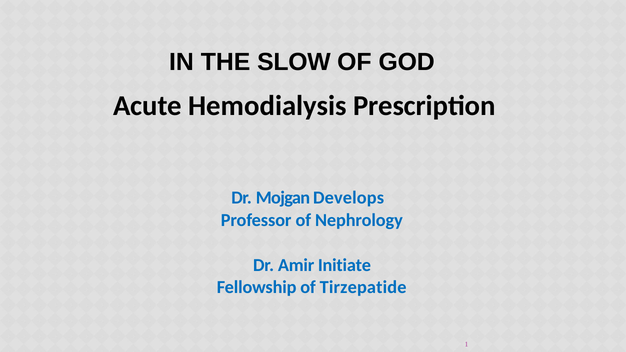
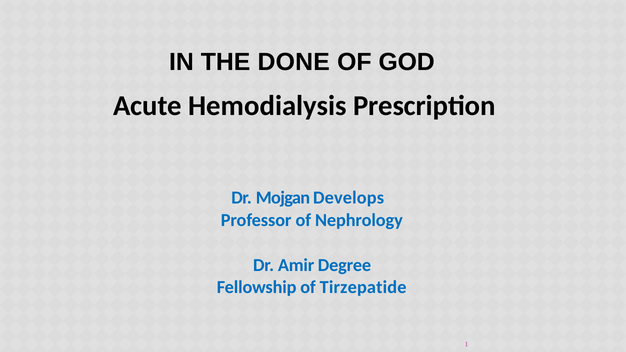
SLOW: SLOW -> DONE
Initiate: Initiate -> Degree
